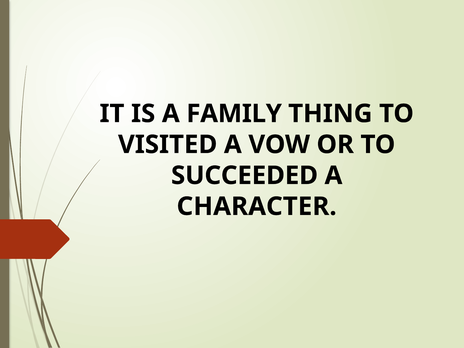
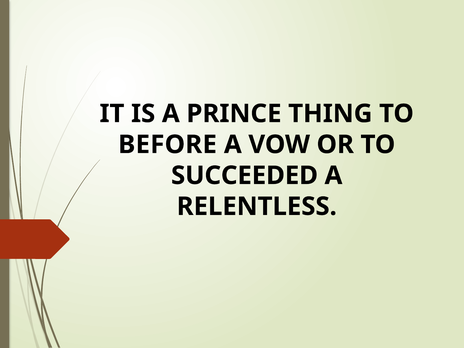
FAMILY: FAMILY -> PRINCE
VISITED: VISITED -> BEFORE
CHARACTER: CHARACTER -> RELENTLESS
